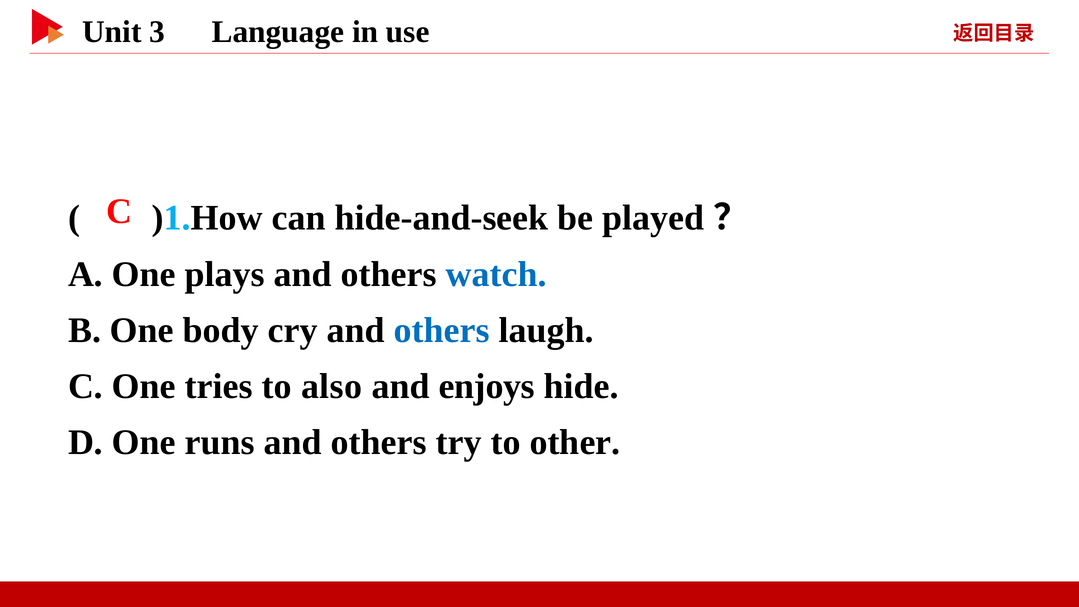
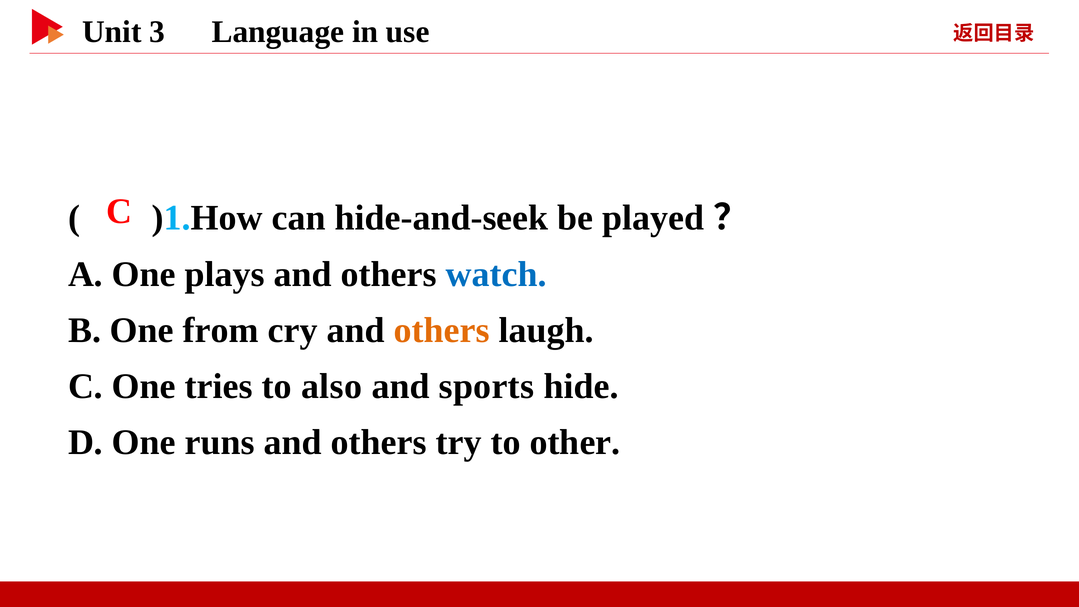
body: body -> from
others at (442, 330) colour: blue -> orange
enjoys: enjoys -> sports
